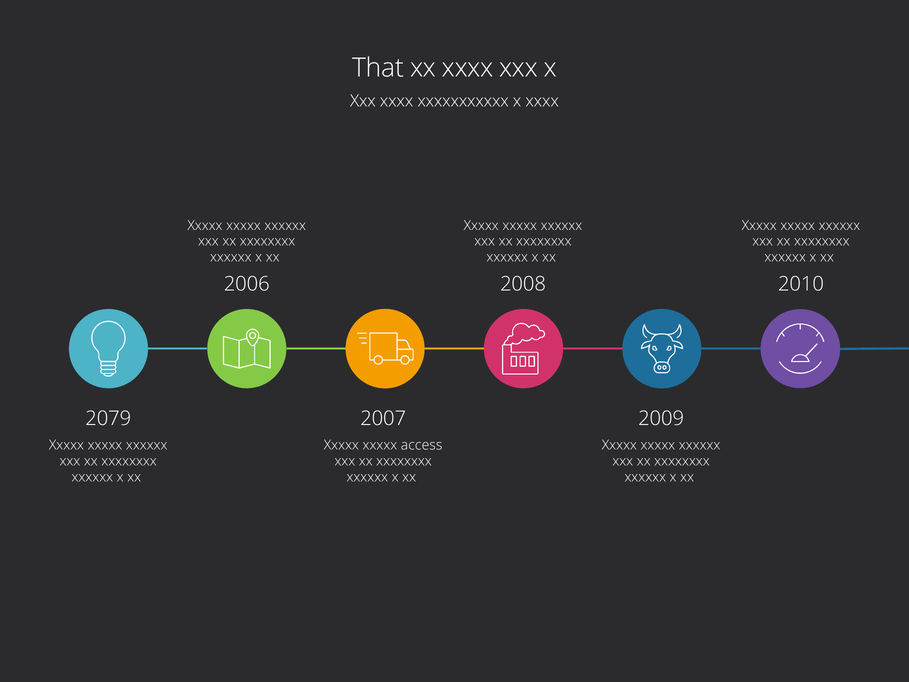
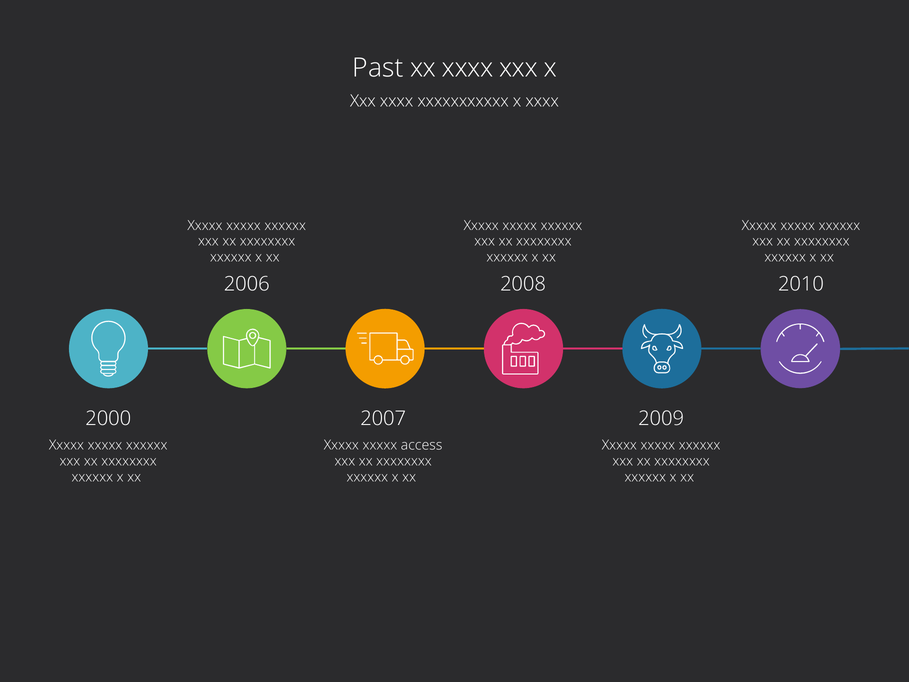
That: That -> Past
2079: 2079 -> 2000
